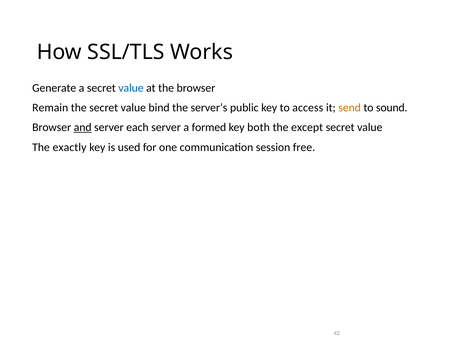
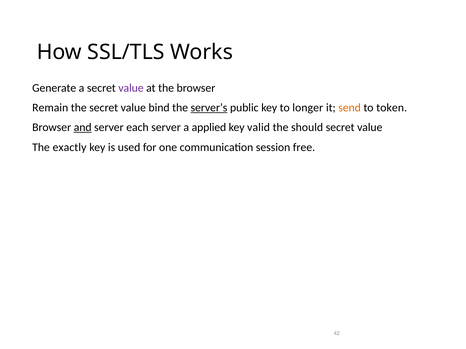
value at (131, 88) colour: blue -> purple
server’s underline: none -> present
access: access -> longer
sound: sound -> token
formed: formed -> applied
both: both -> valid
except: except -> should
